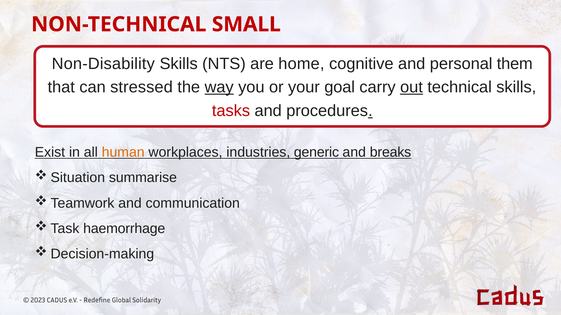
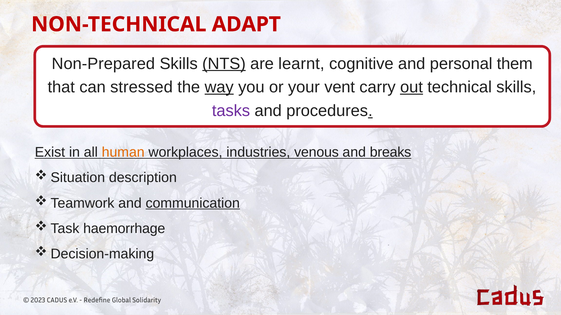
SMALL: SMALL -> ADAPT
Non-Disability: Non-Disability -> Non-Prepared
NTS underline: none -> present
home: home -> learnt
goal: goal -> vent
tasks colour: red -> purple
generic: generic -> venous
summarise: summarise -> description
communication underline: none -> present
